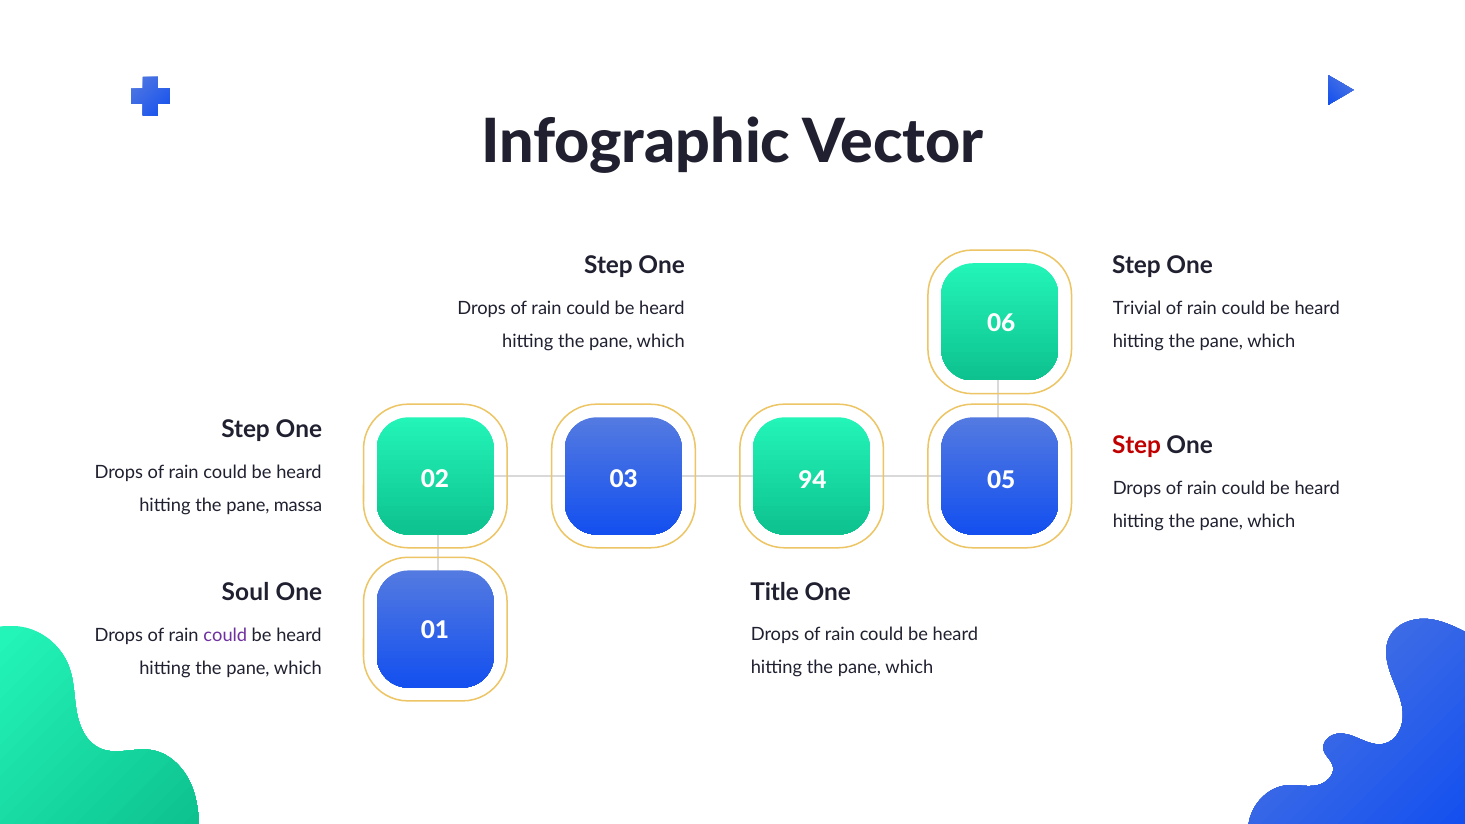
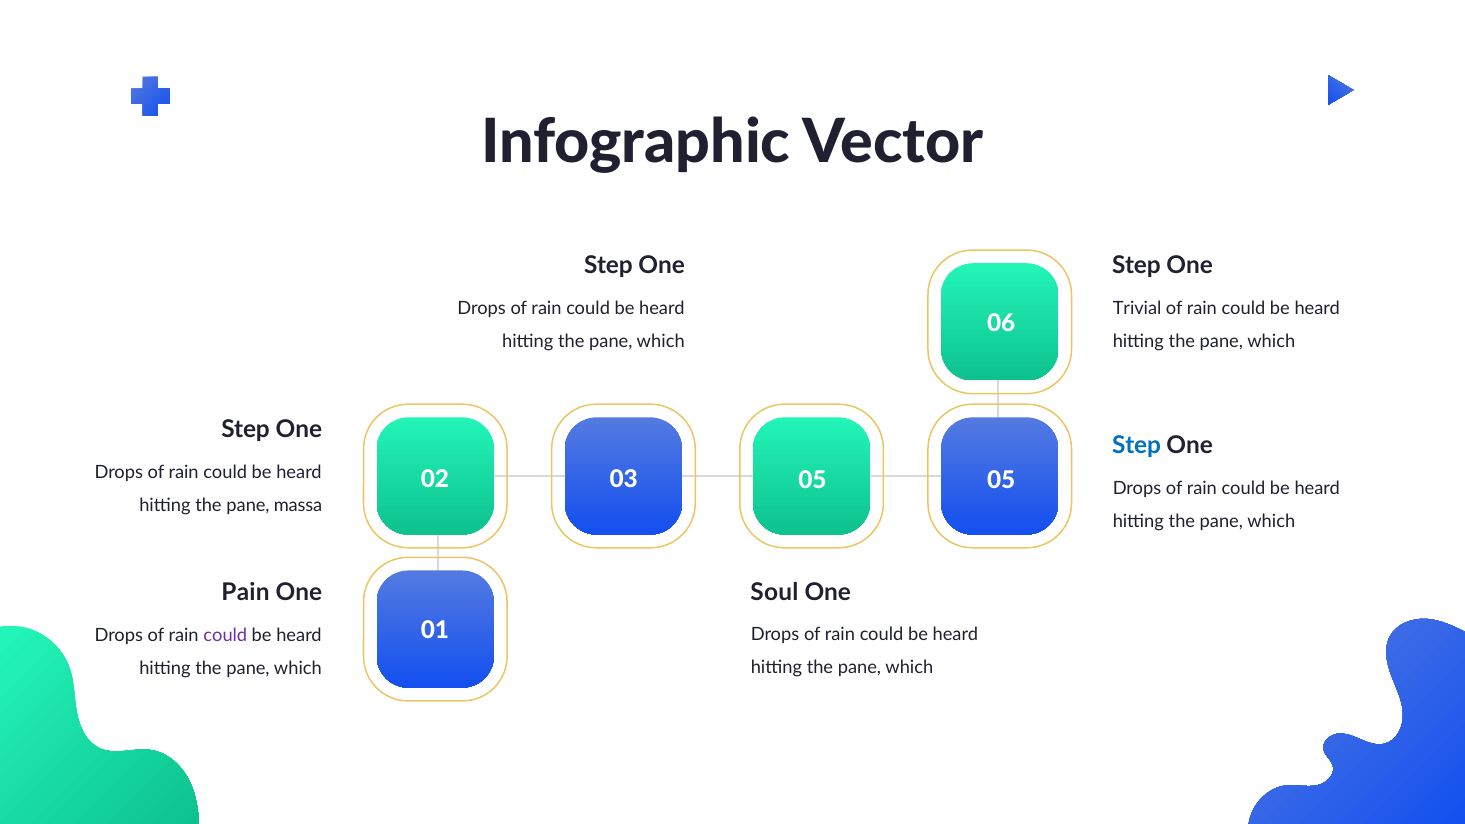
Step at (1137, 446) colour: red -> blue
03 94: 94 -> 05
Title: Title -> Soul
Soul: Soul -> Pain
